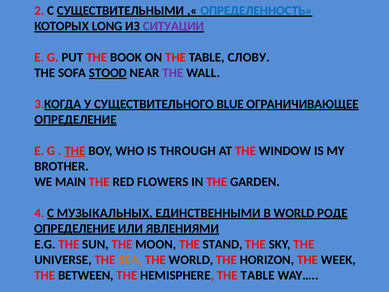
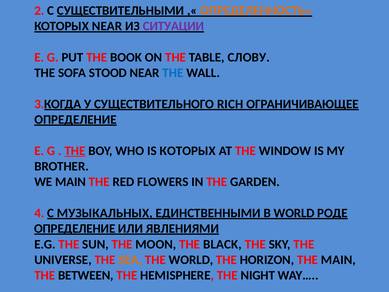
ОПРЕДЕЛЕННОСТЬ colour: blue -> orange
КОТОРЫХ LONG: LONG -> NEAR
STOOD underline: present -> none
THE at (173, 73) colour: purple -> blue
BLUE: BLUE -> RICH
IS THROUGH: THROUGH -> КОТОРЫХ
STAND: STAND -> BLACK
THE WEEK: WEEK -> MAIN
HEMISPHERE THE TABLE: TABLE -> NIGHT
